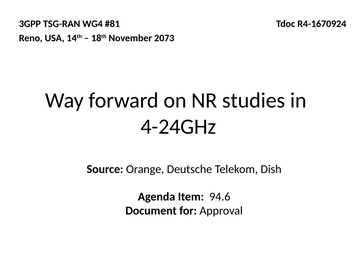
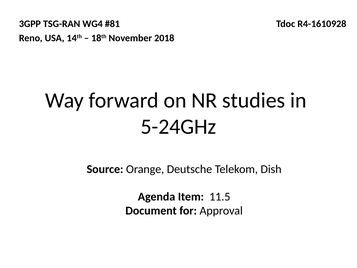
R4-1670924: R4-1670924 -> R4-1610928
2073: 2073 -> 2018
4-24GHz: 4-24GHz -> 5-24GHz
94.6: 94.6 -> 11.5
